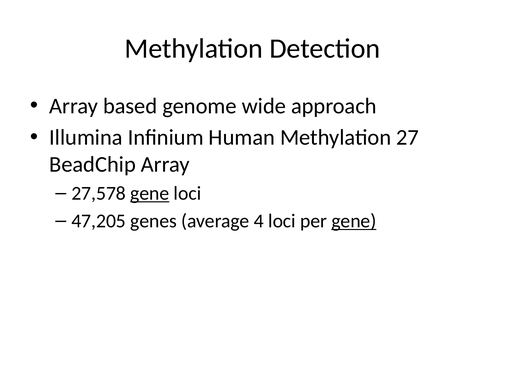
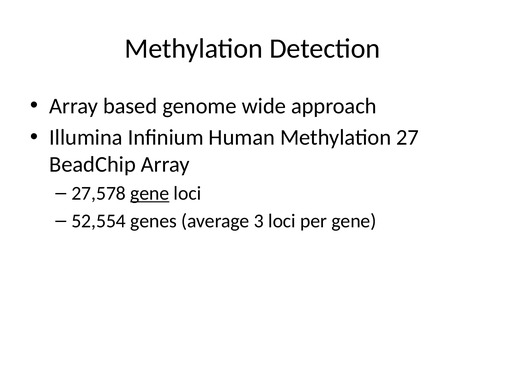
47,205: 47,205 -> 52,554
4: 4 -> 3
gene at (354, 221) underline: present -> none
